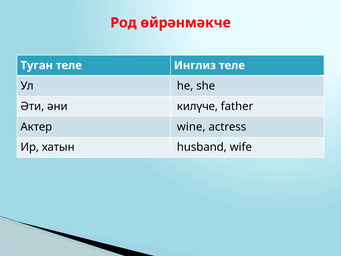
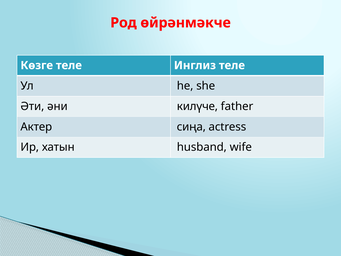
Туган: Туган -> Көзге
wine: wine -> сиңа
